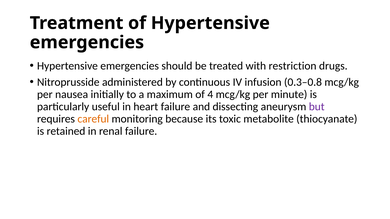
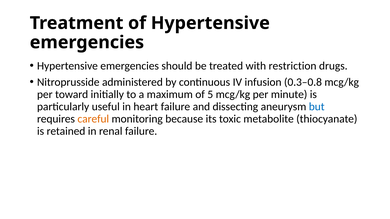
nausea: nausea -> toward
4: 4 -> 5
but colour: purple -> blue
